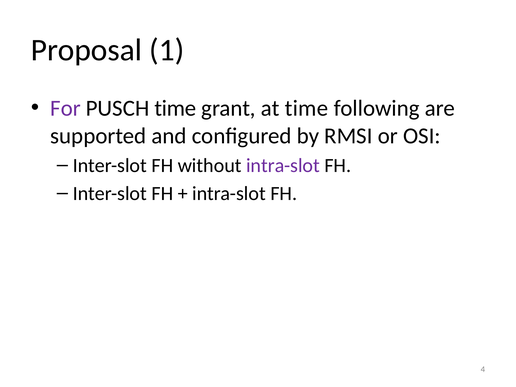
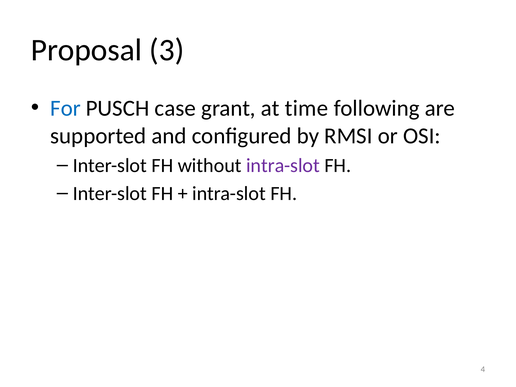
1: 1 -> 3
For colour: purple -> blue
PUSCH time: time -> case
